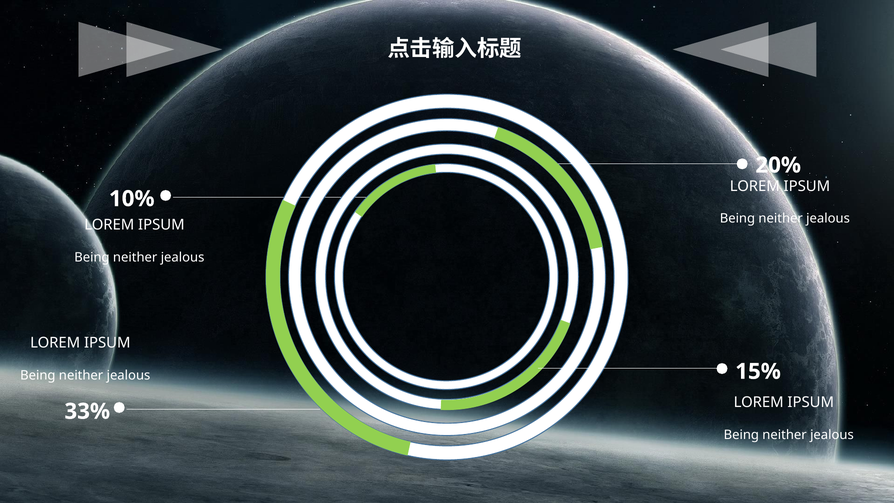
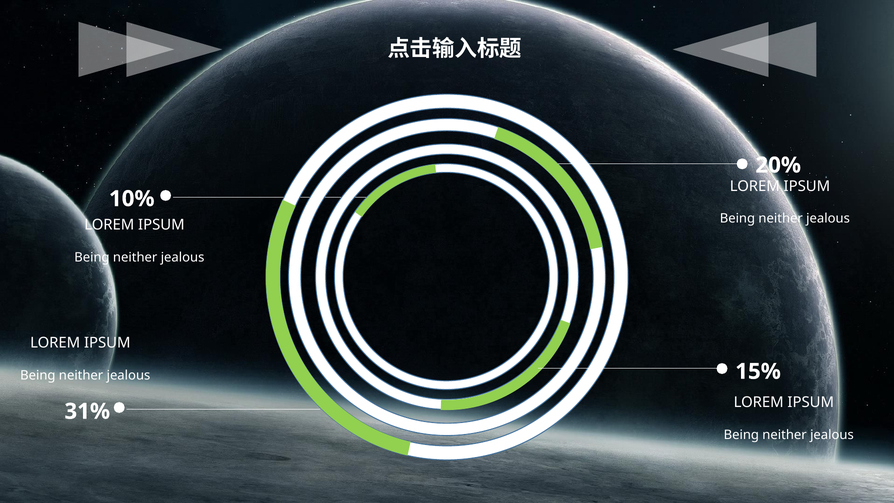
33%: 33% -> 31%
